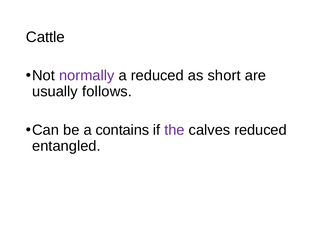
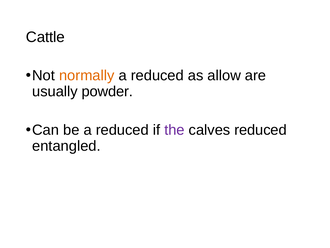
normally colour: purple -> orange
short: short -> allow
follows: follows -> powder
be a contains: contains -> reduced
